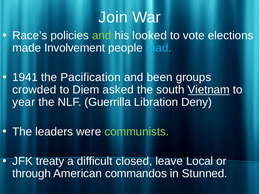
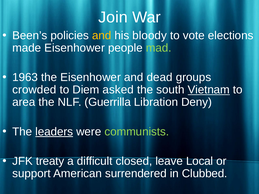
Race’s: Race’s -> Been’s
and at (102, 36) colour: light green -> yellow
looked: looked -> bloody
made Involvement: Involvement -> Eisenhower
mad colour: light blue -> light green
1941: 1941 -> 1963
the Pacification: Pacification -> Eisenhower
been: been -> dead
year: year -> area
leaders underline: none -> present
through: through -> support
commandos: commandos -> surrendered
Stunned: Stunned -> Clubbed
